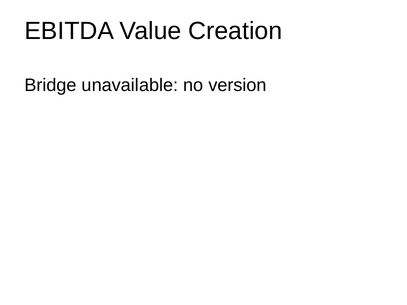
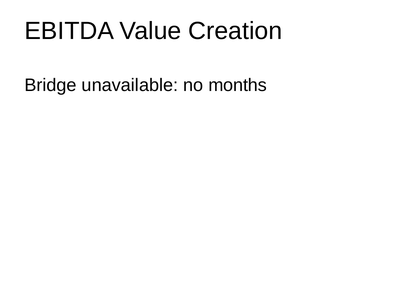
version: version -> months
